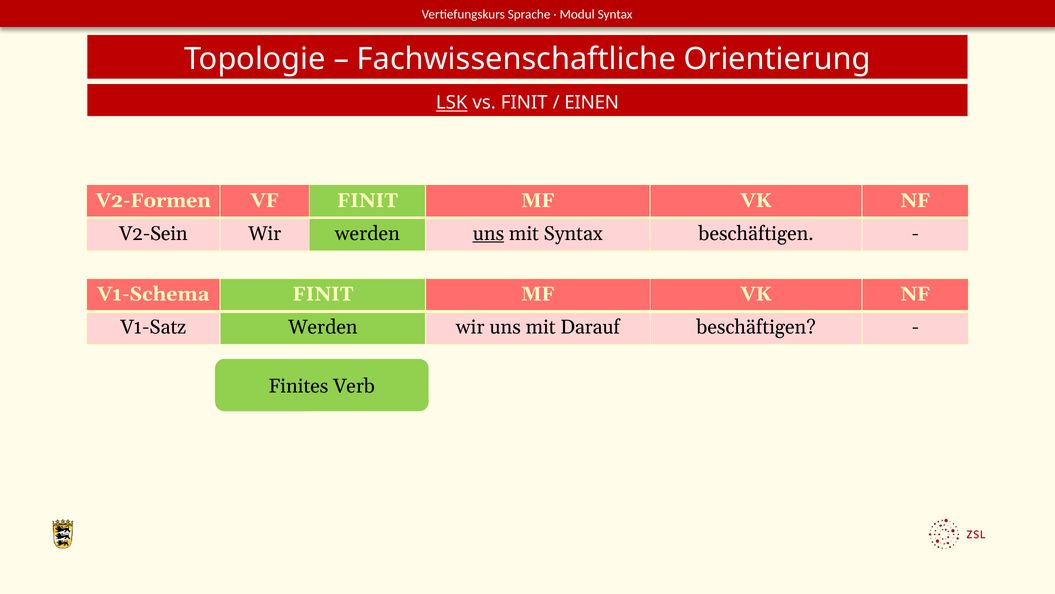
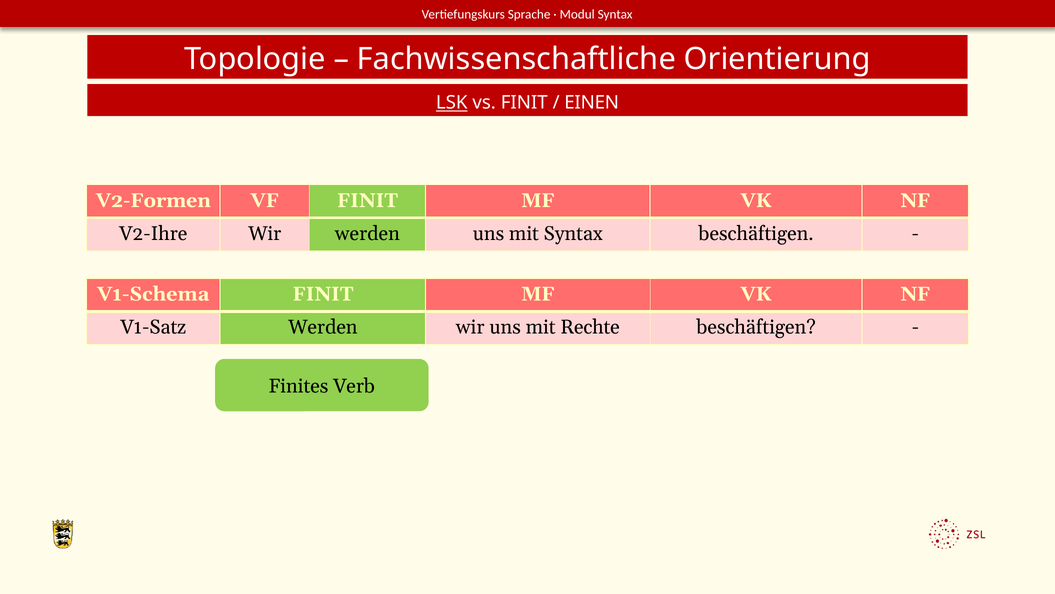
V2-Sein: V2-Sein -> V2-Ihre
uns at (488, 233) underline: present -> none
Darauf: Darauf -> Rechte
